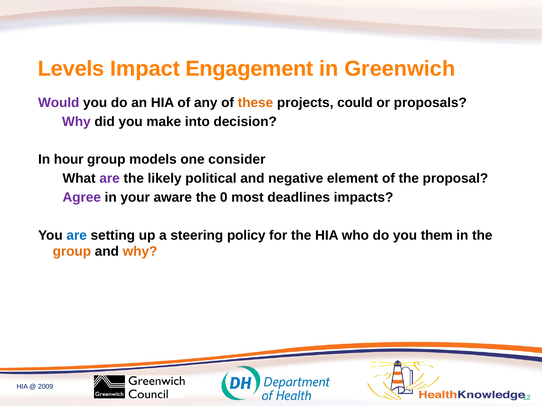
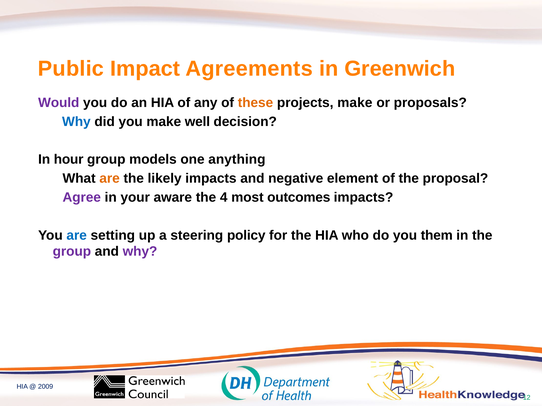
Levels: Levels -> Public
Engagement: Engagement -> Agreements
projects could: could -> make
Why at (76, 122) colour: purple -> blue
into: into -> well
consider: consider -> anything
are at (110, 179) colour: purple -> orange
likely political: political -> impacts
0: 0 -> 4
deadlines: deadlines -> outcomes
group at (72, 252) colour: orange -> purple
why at (140, 252) colour: orange -> purple
